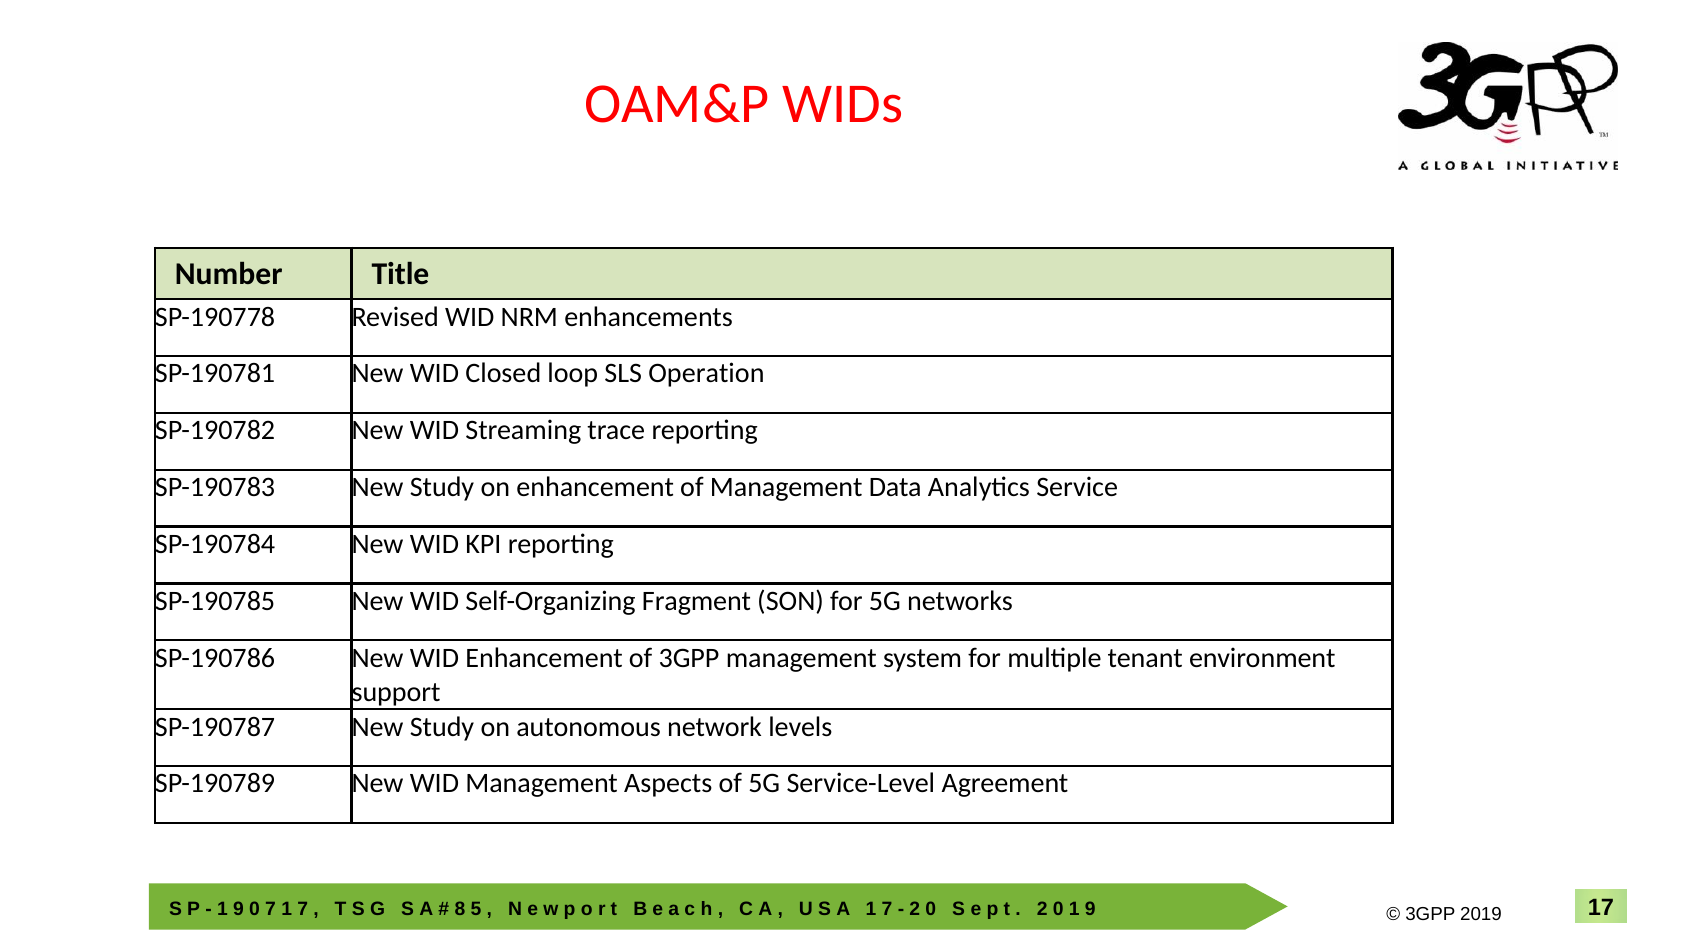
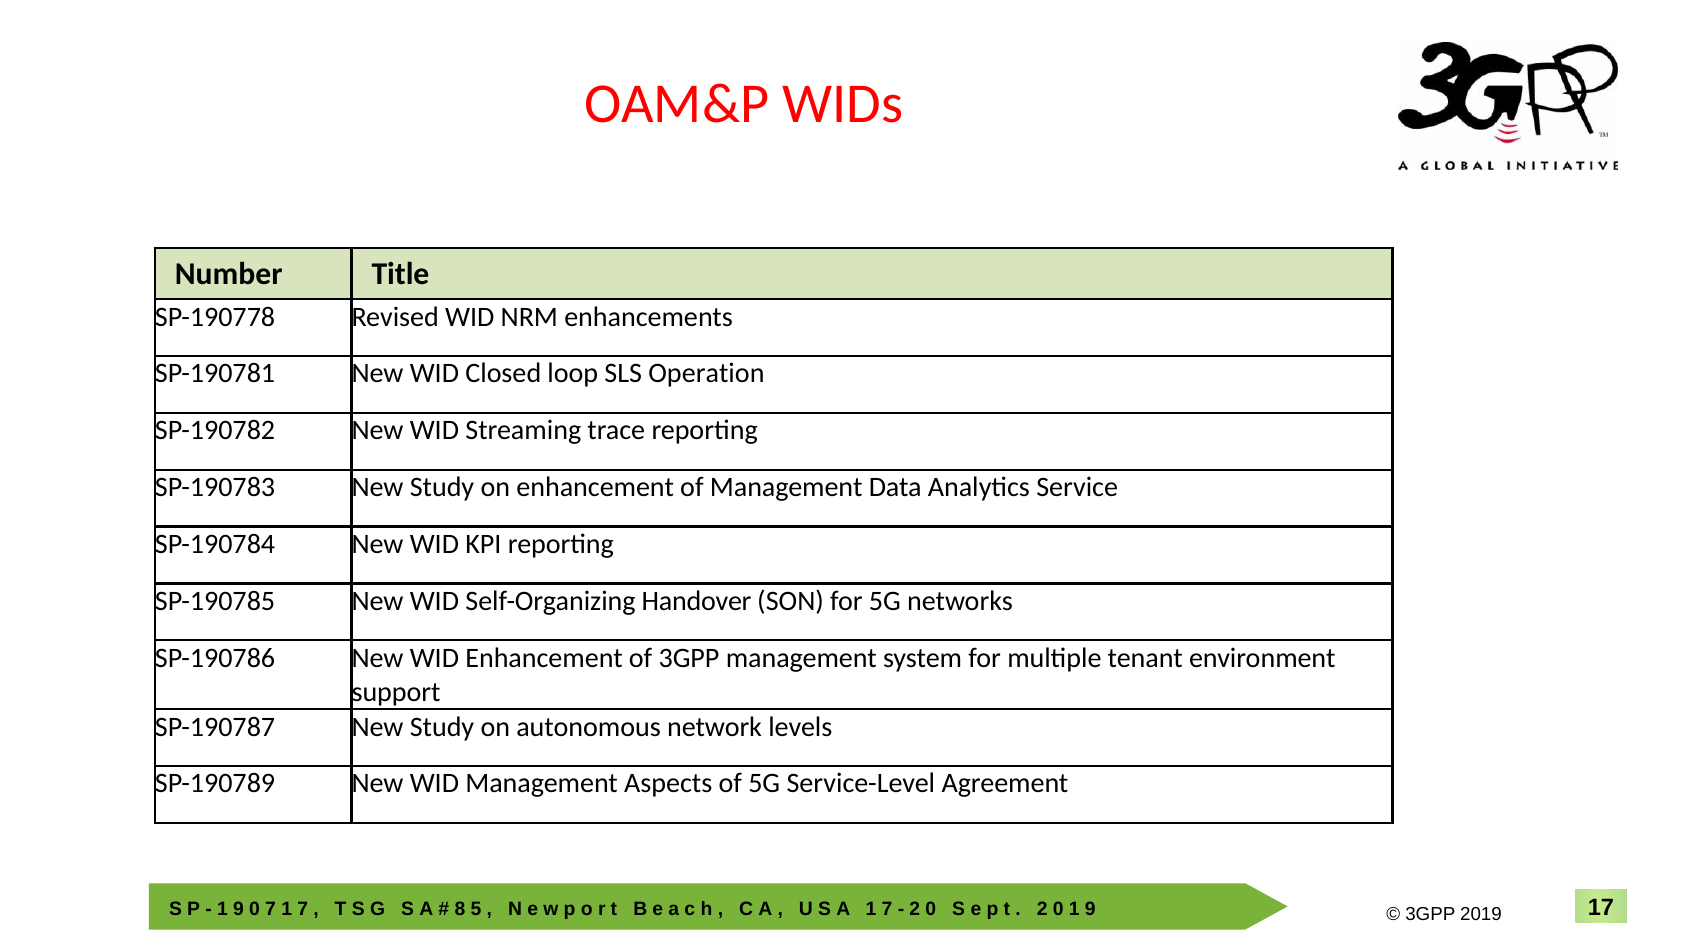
Fragment: Fragment -> Handover
